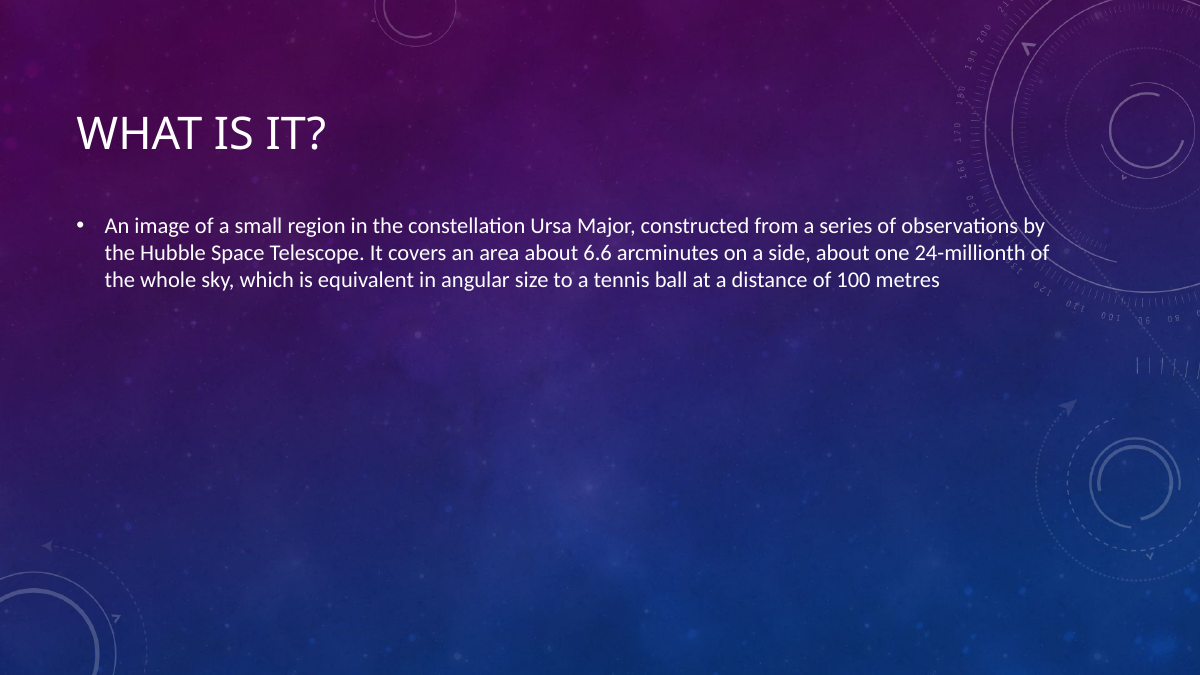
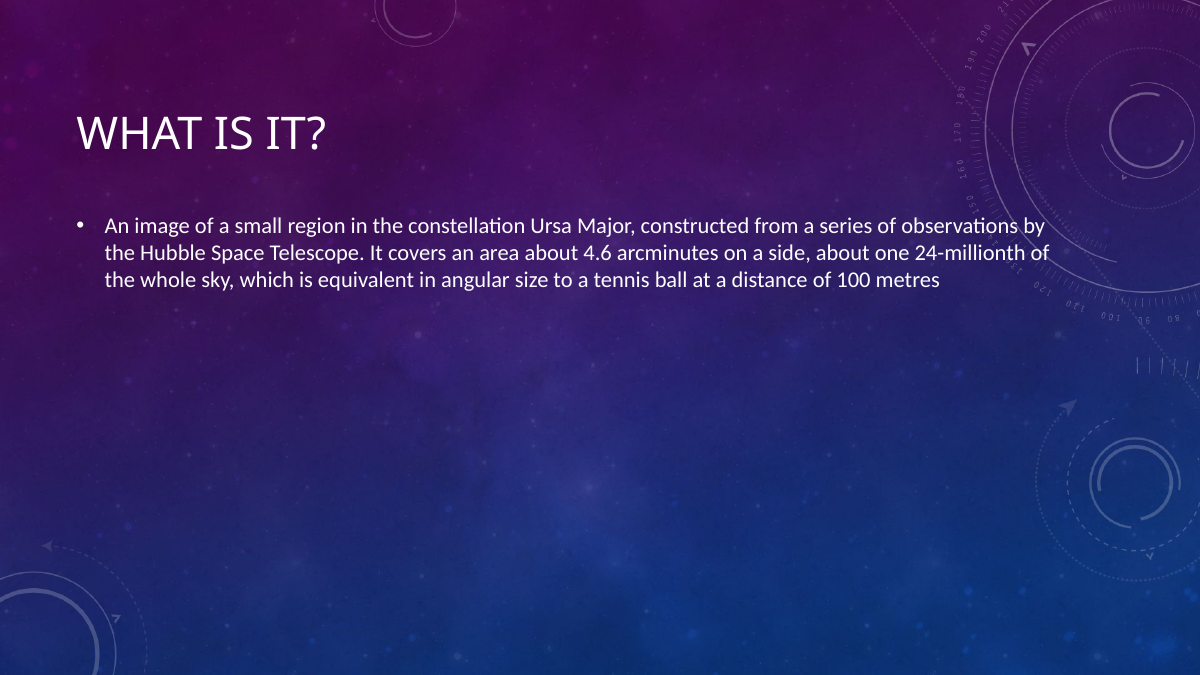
6.6: 6.6 -> 4.6
